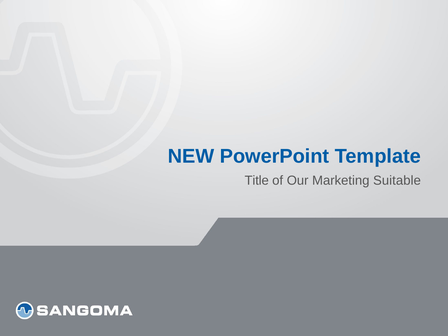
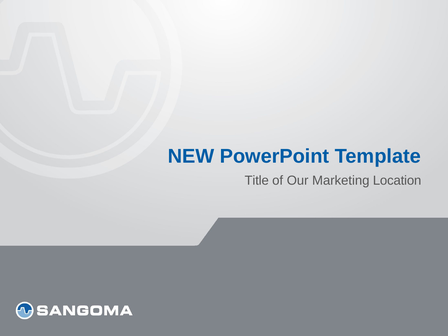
Suitable: Suitable -> Location
